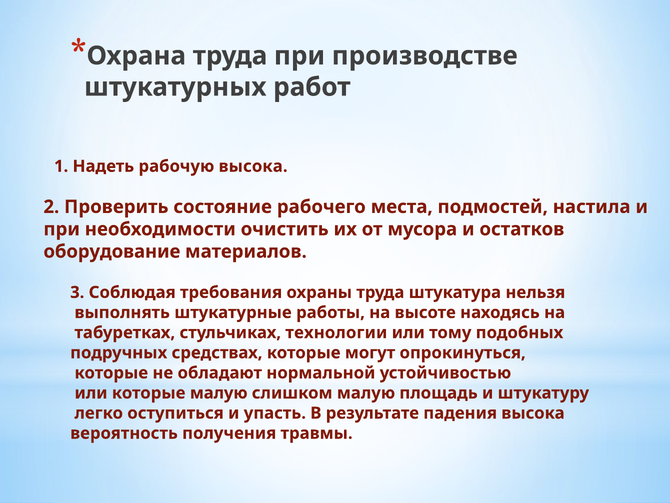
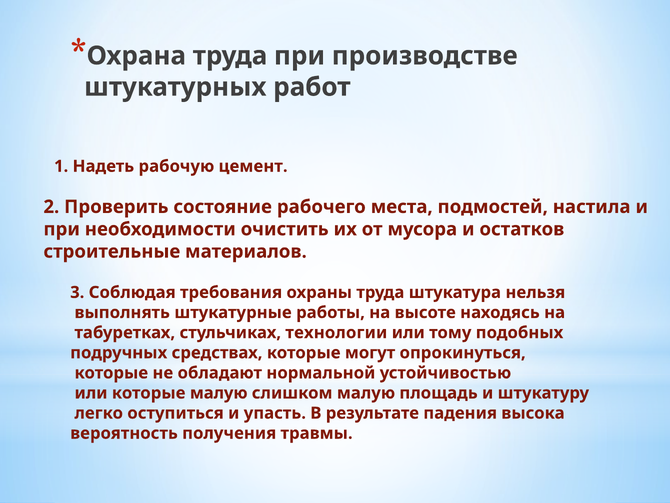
рабочую высока: высока -> цемент
оборудование: оборудование -> строительные
